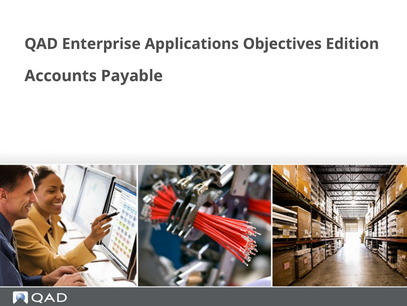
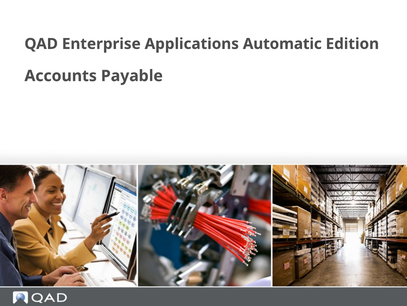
Objectives: Objectives -> Automatic
